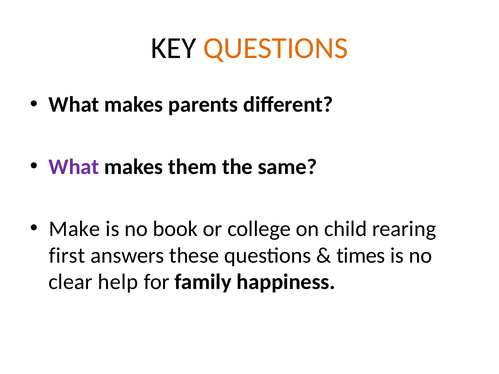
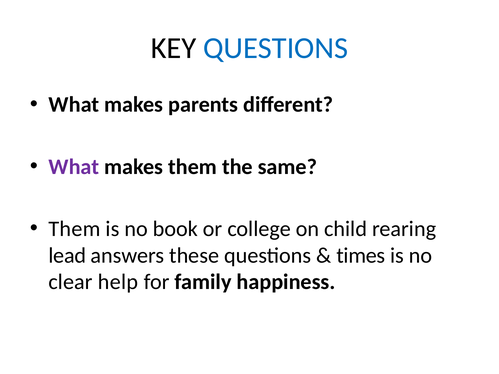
QUESTIONS at (276, 48) colour: orange -> blue
Make at (75, 229): Make -> Them
first: first -> lead
